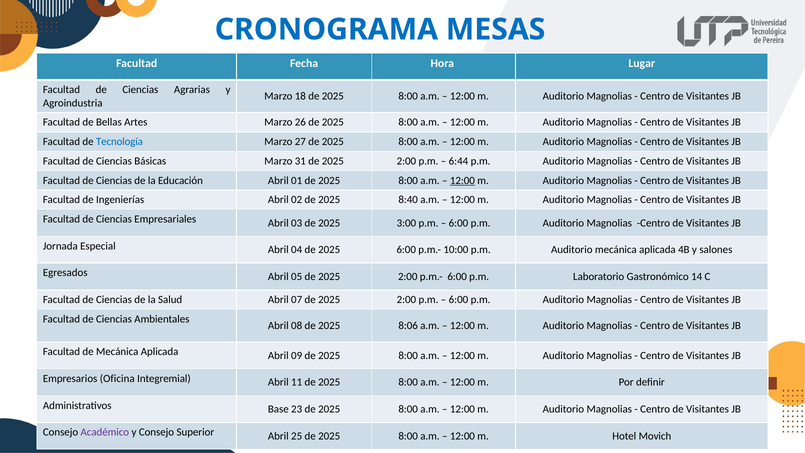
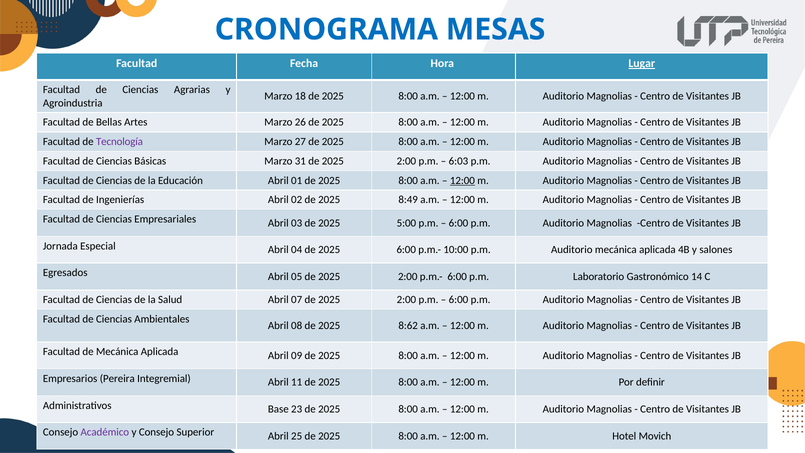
Lugar underline: none -> present
Tecnología colour: blue -> purple
6:44: 6:44 -> 6:03
8:40: 8:40 -> 8:49
3:00: 3:00 -> 5:00
8:06: 8:06 -> 8:62
Oficina: Oficina -> Pereira
